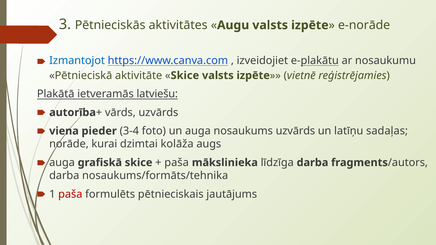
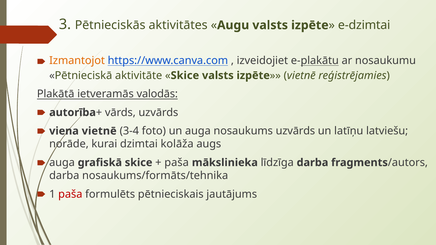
e-norāde: e-norāde -> e-dzimtai
Izmantojot colour: blue -> orange
latviešu: latviešu -> valodās
viena pieder: pieder -> vietnē
sadaļas: sadaļas -> latviešu
